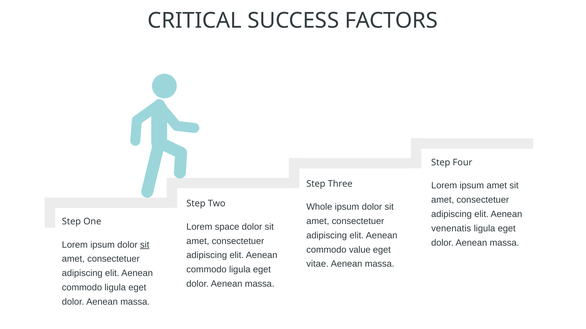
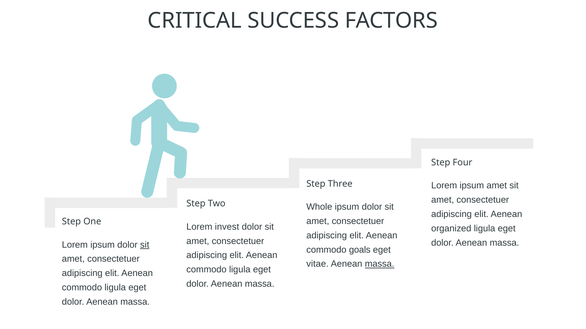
space: space -> invest
venenatis: venenatis -> organized
value: value -> goals
massa at (380, 264) underline: none -> present
